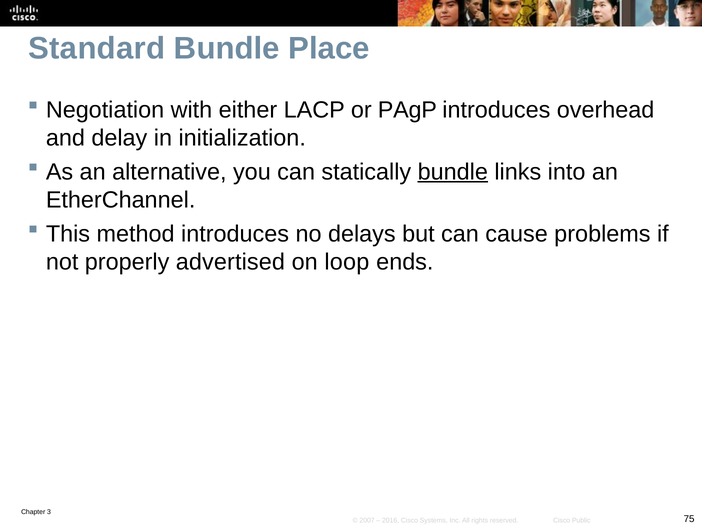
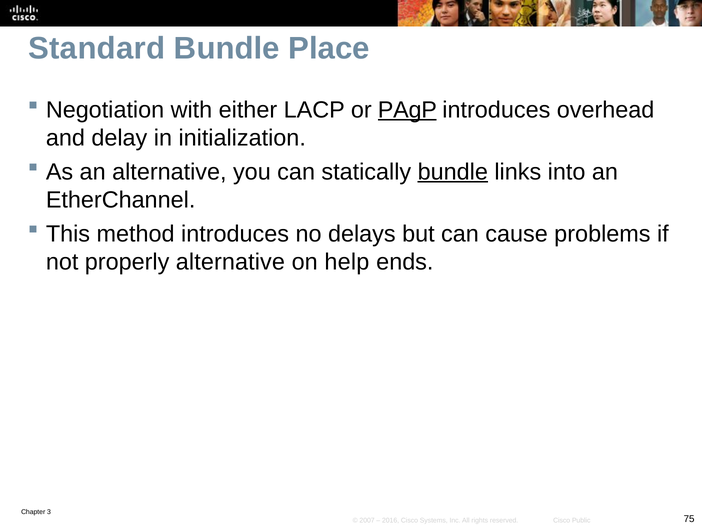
PAgP underline: none -> present
properly advertised: advertised -> alternative
loop: loop -> help
